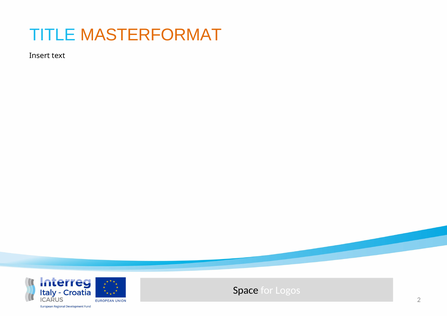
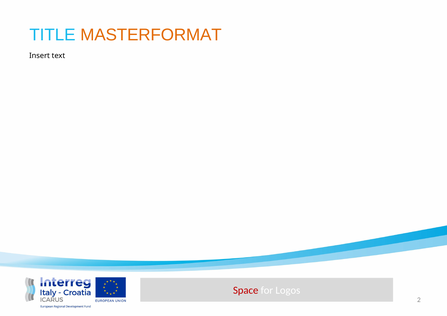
Space colour: black -> red
